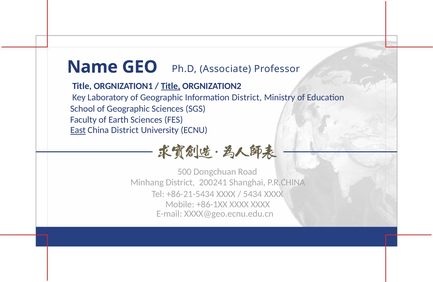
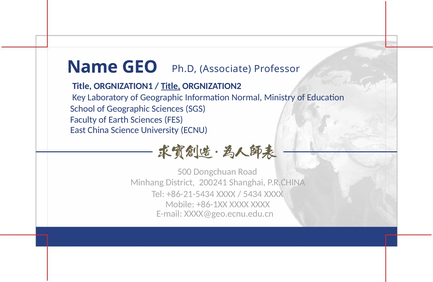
Information District: District -> Normal
East underline: present -> none
China District: District -> Science
